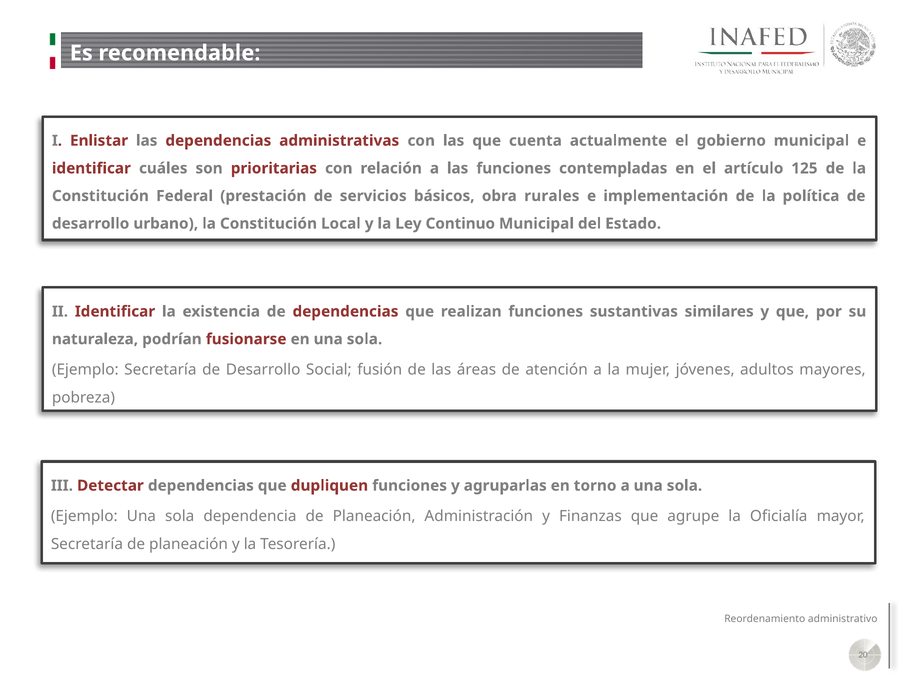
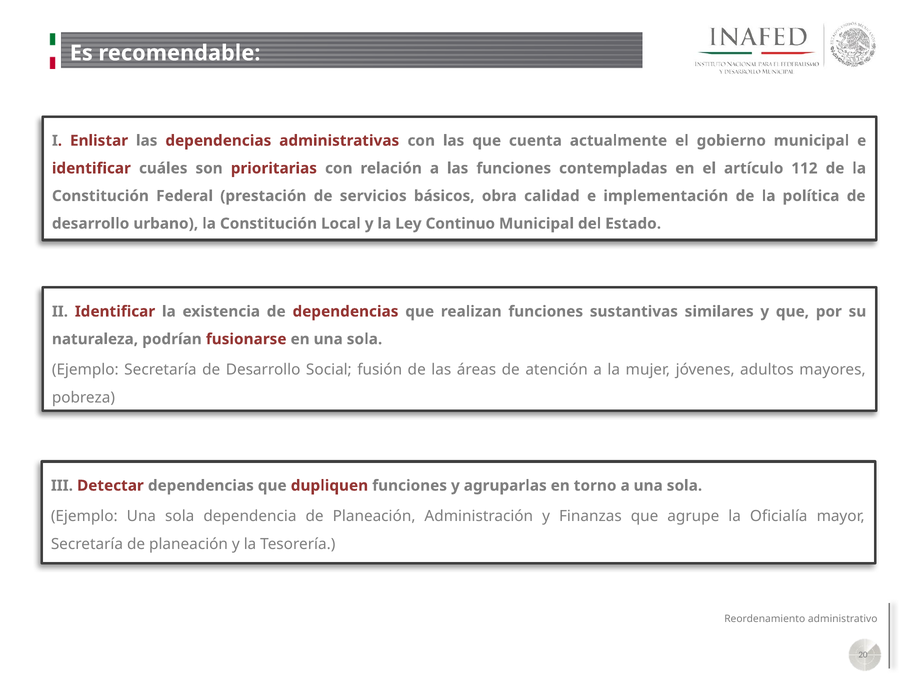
125: 125 -> 112
rurales: rurales -> calidad
